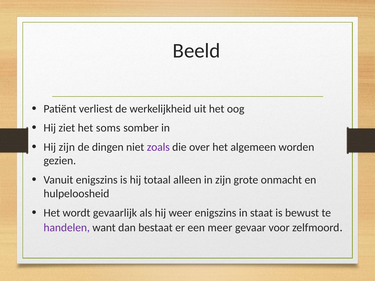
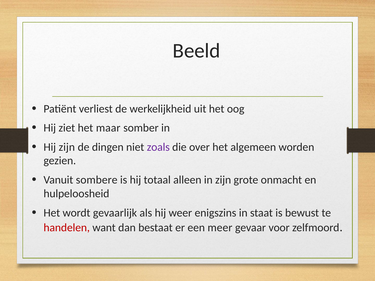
soms: soms -> maar
Vanuit enigszins: enigszins -> sombere
handelen colour: purple -> red
